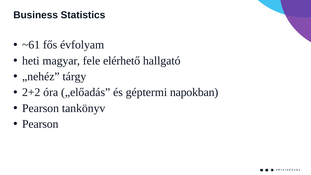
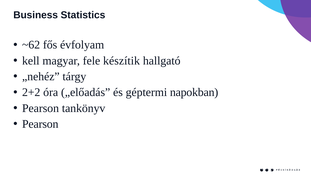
~61: ~61 -> ~62
heti: heti -> kell
elérhető: elérhető -> készítik
